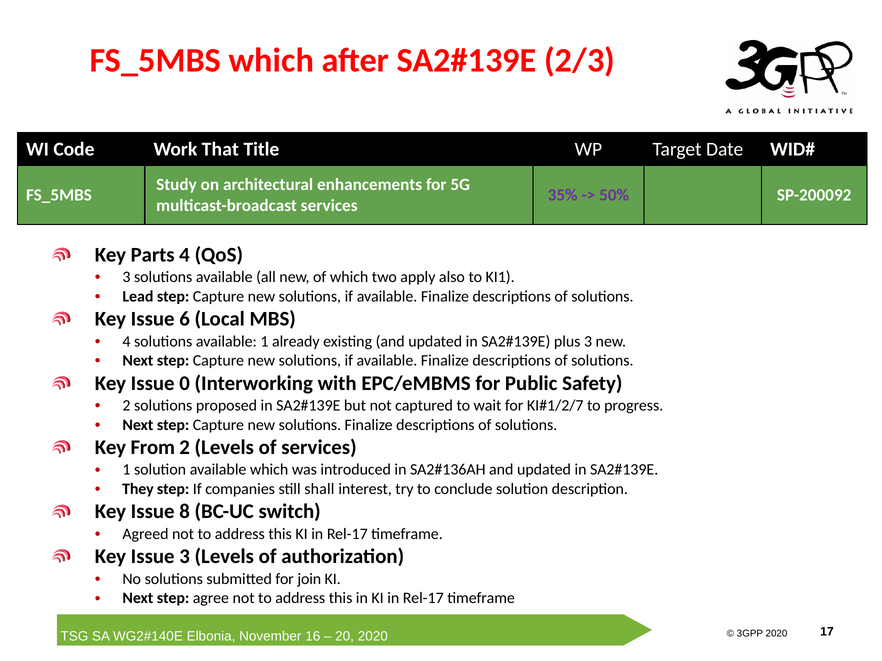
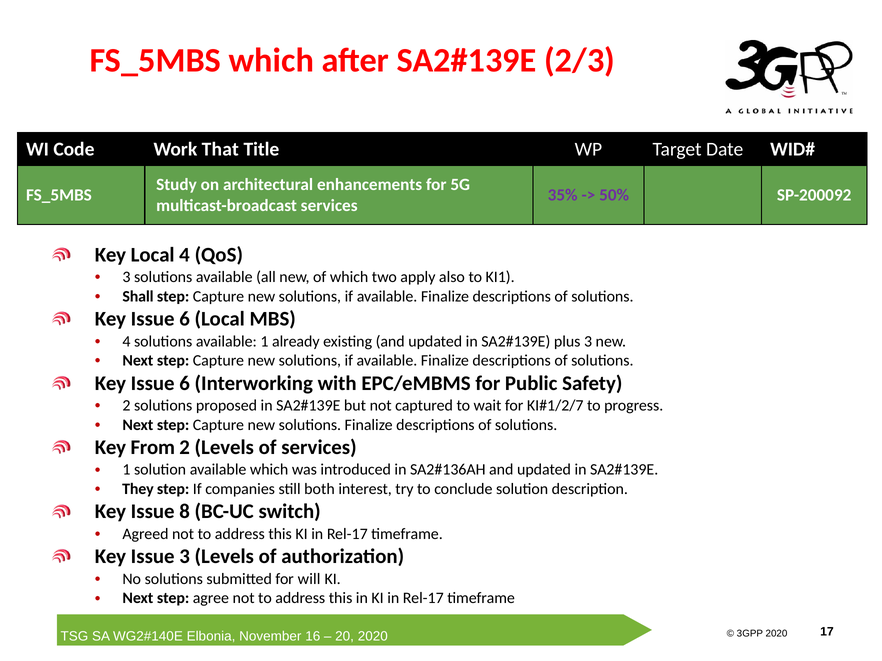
Key Parts: Parts -> Local
Lead: Lead -> Shall
0 at (185, 383): 0 -> 6
shall: shall -> both
join: join -> will
